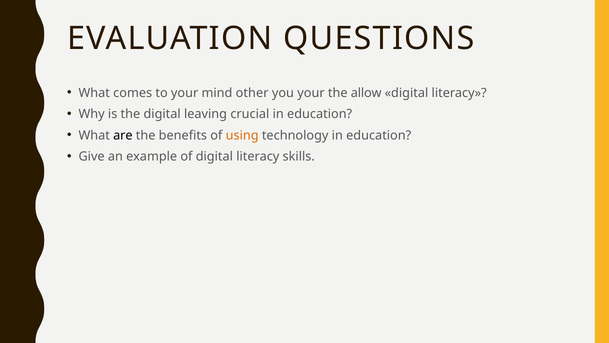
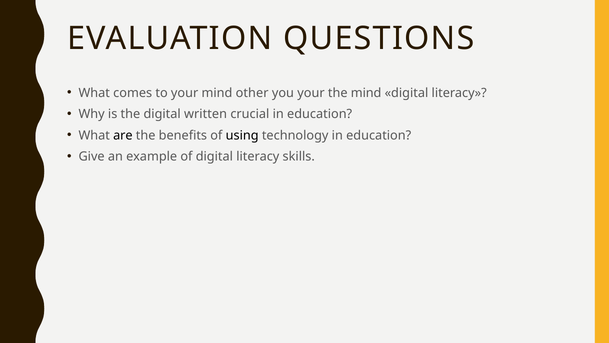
the allow: allow -> mind
leaving: leaving -> written
using colour: orange -> black
